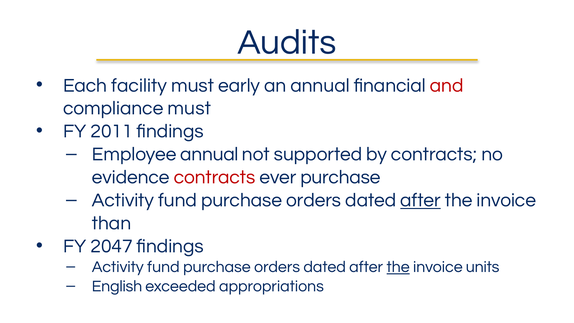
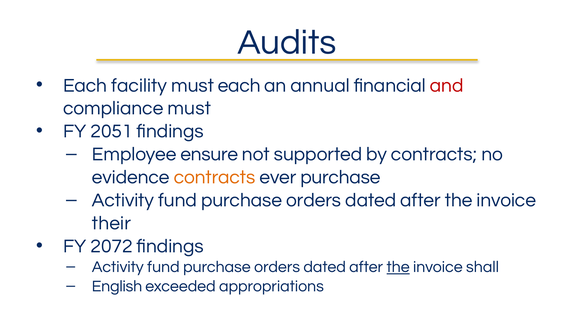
must early: early -> each
2011: 2011 -> 2051
Employee annual: annual -> ensure
contracts at (215, 177) colour: red -> orange
after at (420, 200) underline: present -> none
than: than -> their
2047: 2047 -> 2072
units: units -> shall
